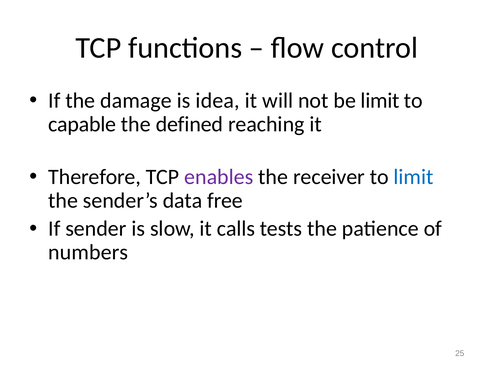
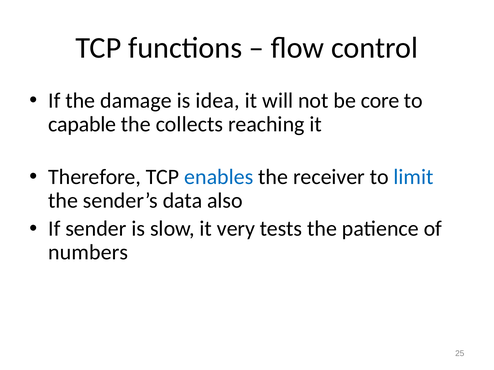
be limit: limit -> core
defined: defined -> collects
enables colour: purple -> blue
free: free -> also
calls: calls -> very
